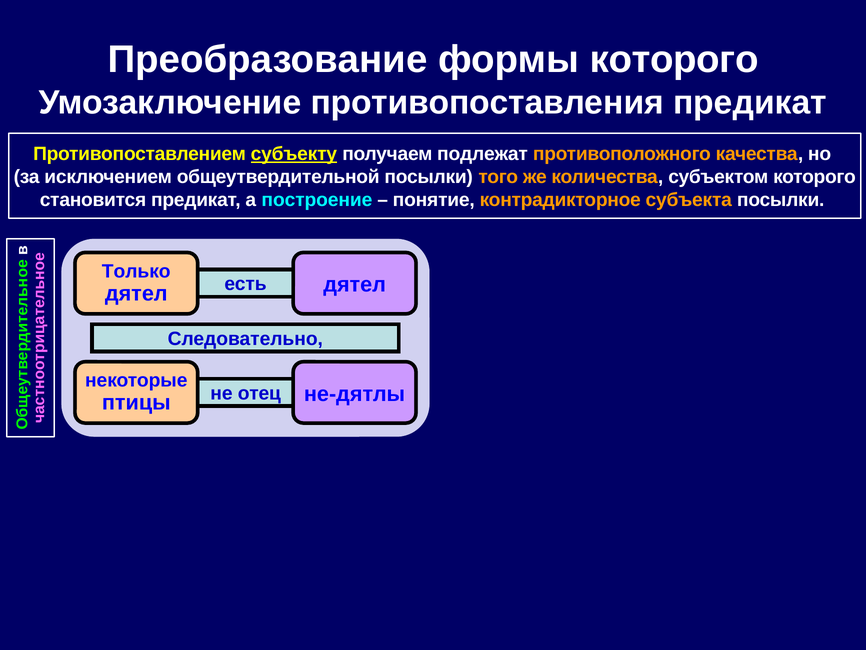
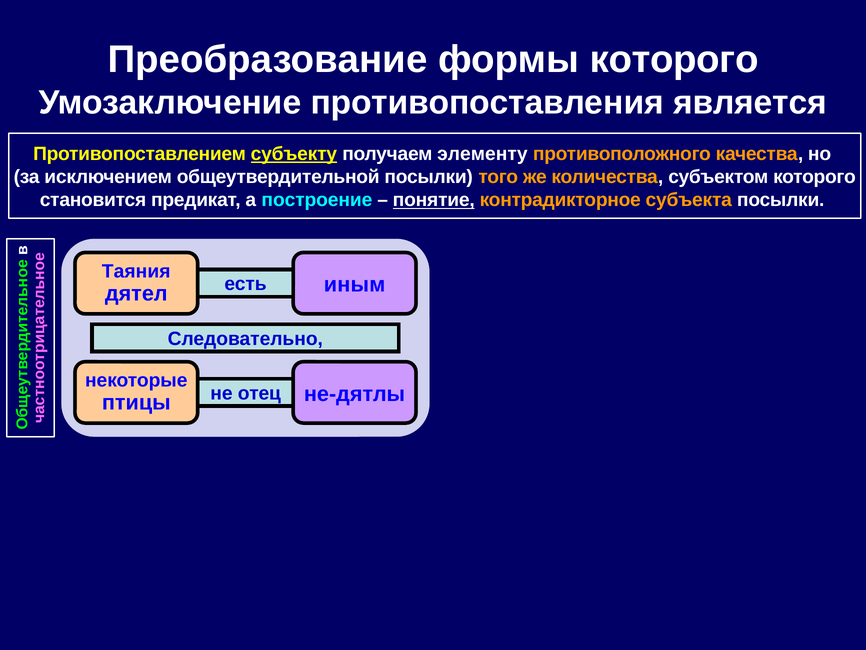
противопоставления предикат: предикат -> является
подлежат: подлежат -> элементу
понятие underline: none -> present
Только: Только -> Таяния
дятел at (355, 284): дятел -> иным
